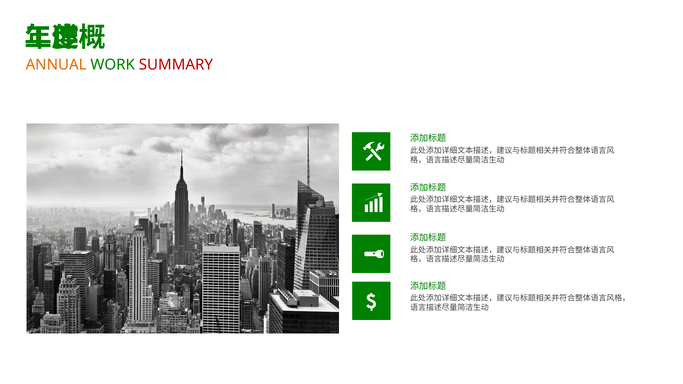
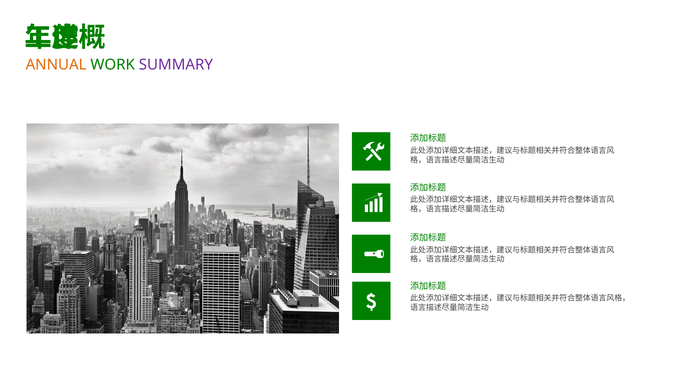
SUMMARY colour: red -> purple
